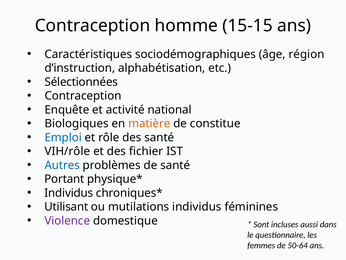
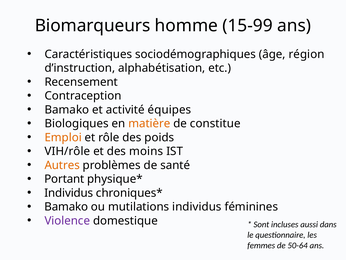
Contraception at (93, 26): Contraception -> Biomarqueurs
15-15: 15-15 -> 15-99
Sélectionnées: Sélectionnées -> Recensement
Enquête at (67, 110): Enquête -> Bamako
national: national -> équipes
Emploi colour: blue -> orange
des santé: santé -> poids
fichier: fichier -> moins
Autres colour: blue -> orange
Utilisant at (66, 206): Utilisant -> Bamako
